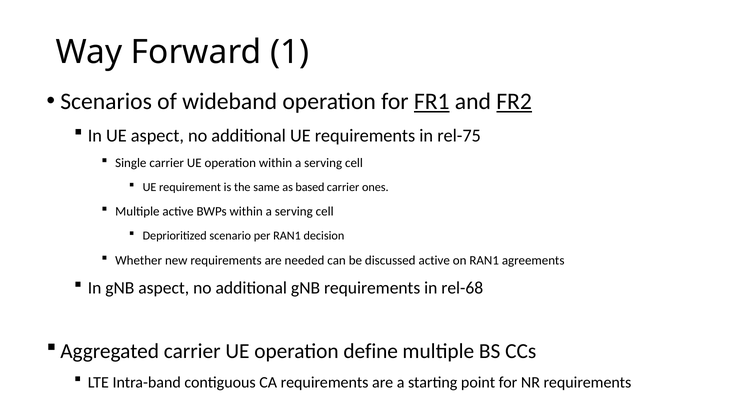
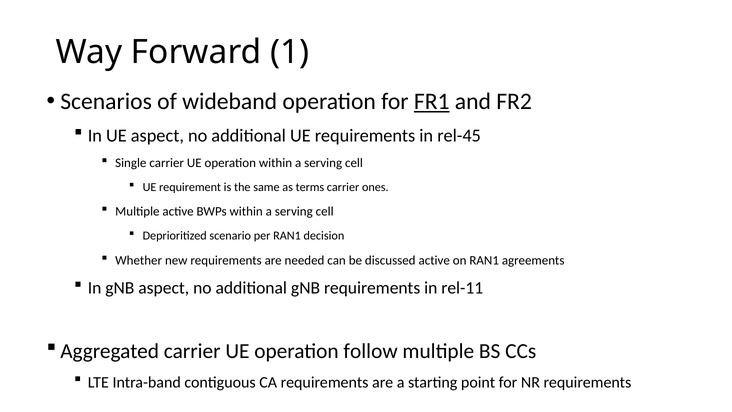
FR2 underline: present -> none
rel-75: rel-75 -> rel-45
based: based -> terms
rel-68: rel-68 -> rel-11
define: define -> follow
